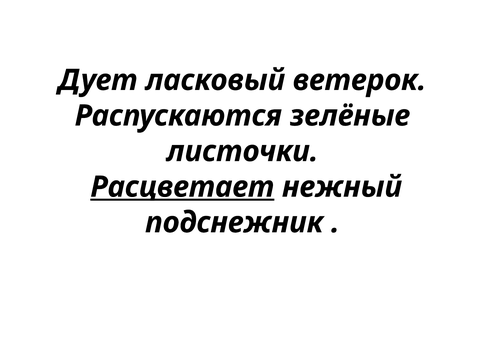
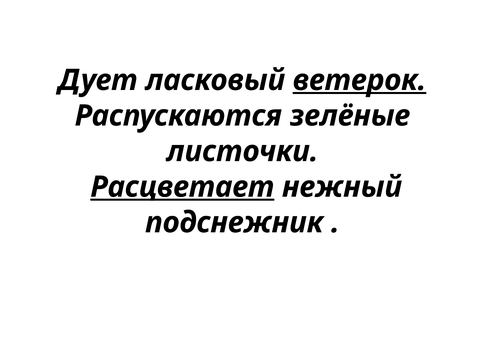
ветерок underline: none -> present
